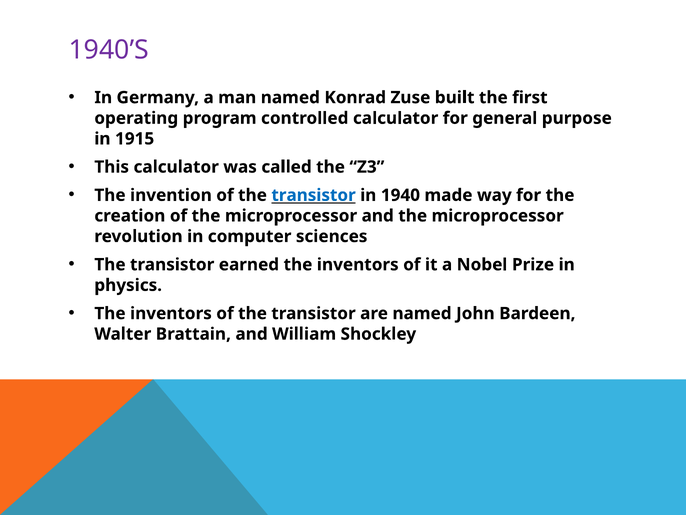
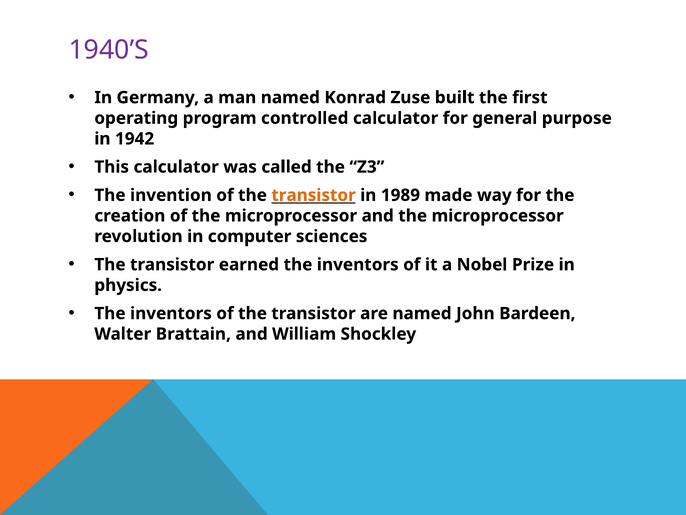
1915: 1915 -> 1942
transistor at (314, 195) colour: blue -> orange
1940: 1940 -> 1989
